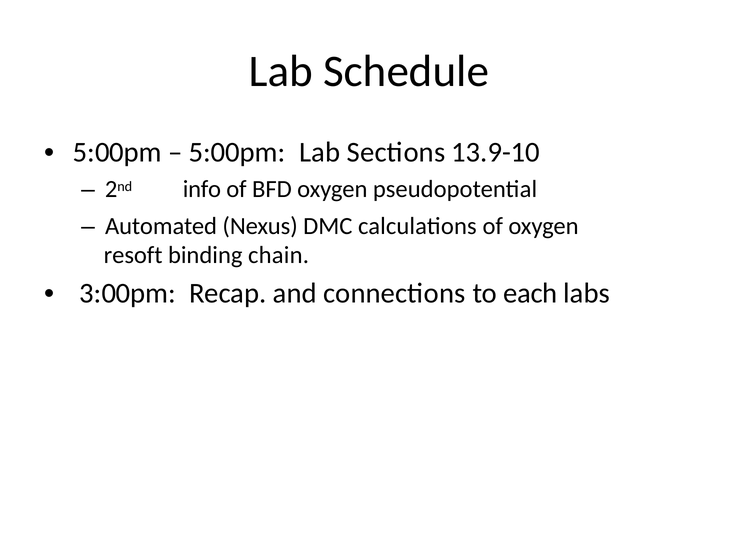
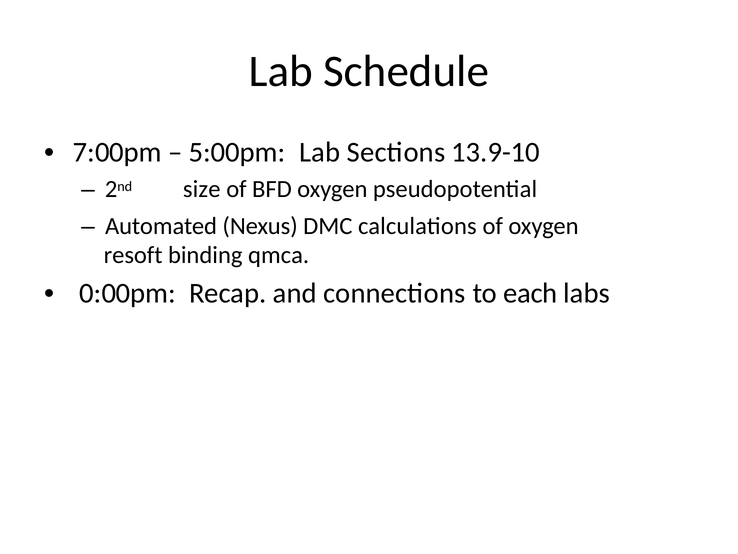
5:00pm at (117, 152): 5:00pm -> 7:00pm
info: info -> size
chain: chain -> qmca
3:00pm: 3:00pm -> 0:00pm
